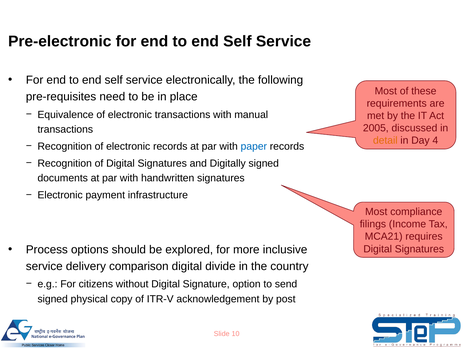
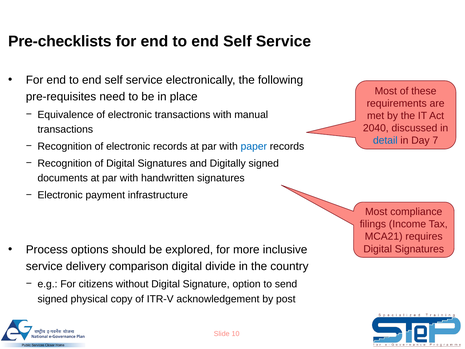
Pre-electronic: Pre-electronic -> Pre-checklists
2005: 2005 -> 2040
detail colour: orange -> blue
4: 4 -> 7
